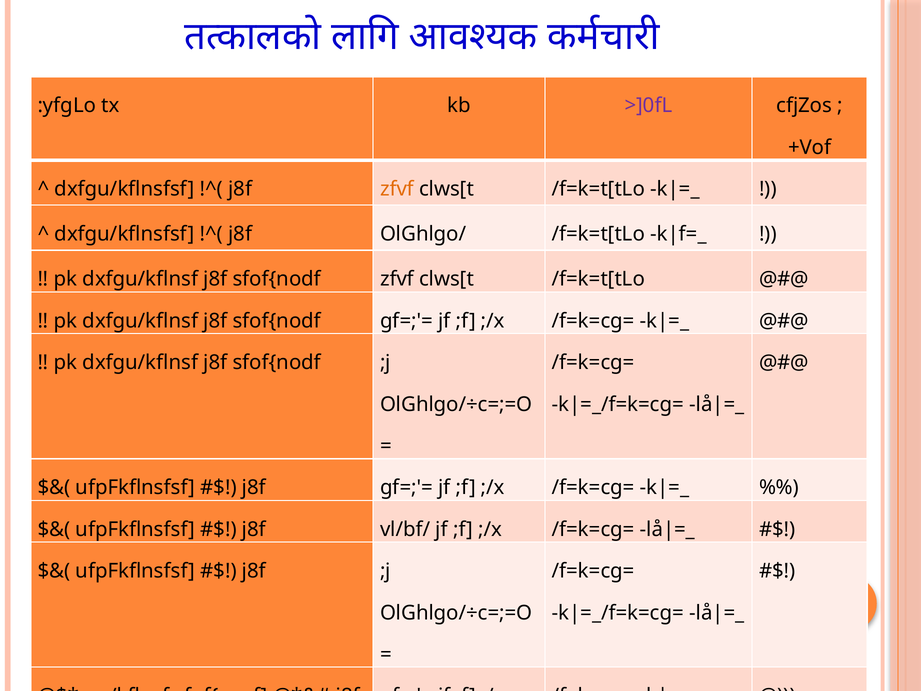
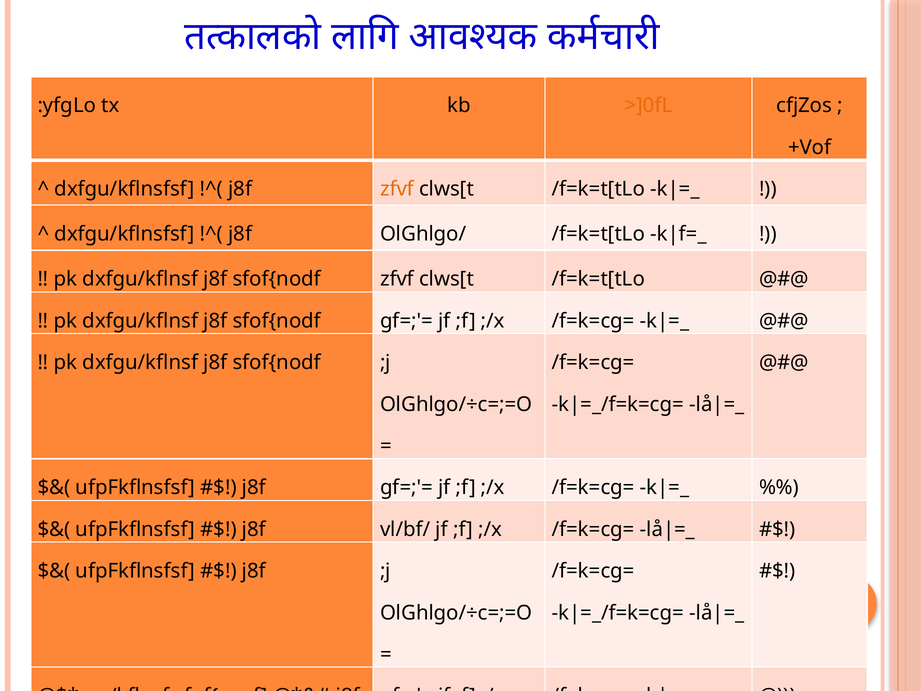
>]0fL colour: purple -> orange
